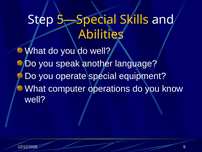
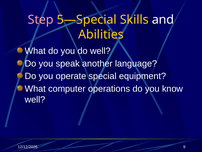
Step colour: white -> pink
